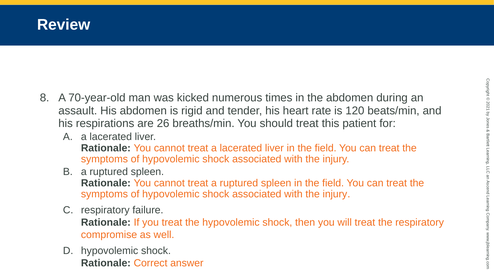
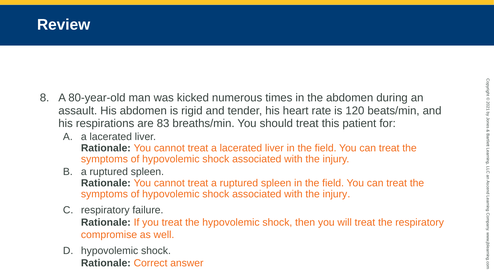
70-year-old: 70-year-old -> 80-year-old
26: 26 -> 83
